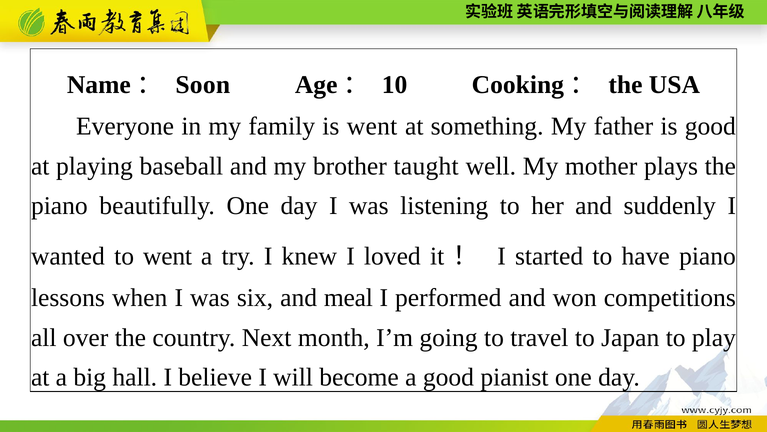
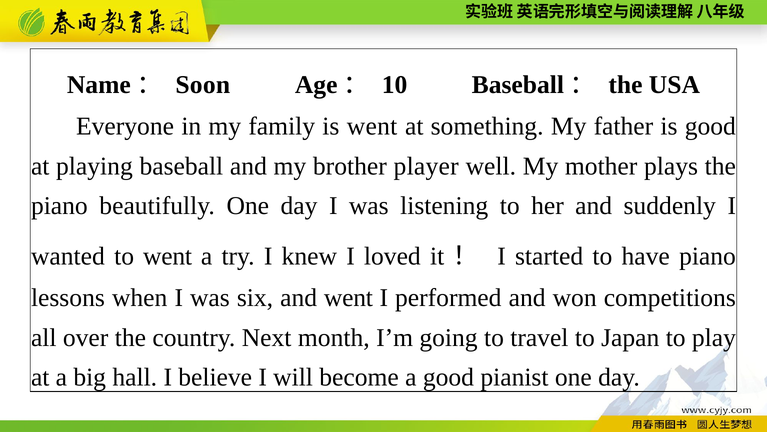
10 Cooking: Cooking -> Baseball
taught: taught -> player
and meal: meal -> went
